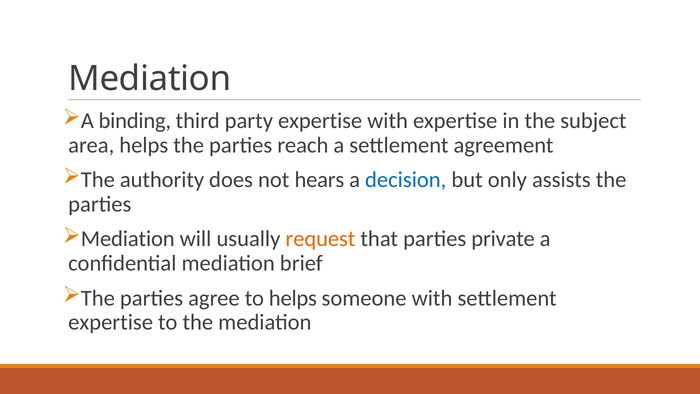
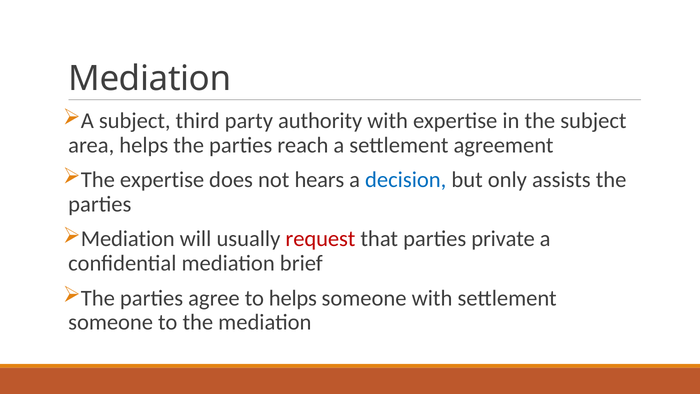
A binding: binding -> subject
party expertise: expertise -> authority
The authority: authority -> expertise
request colour: orange -> red
expertise at (111, 322): expertise -> someone
